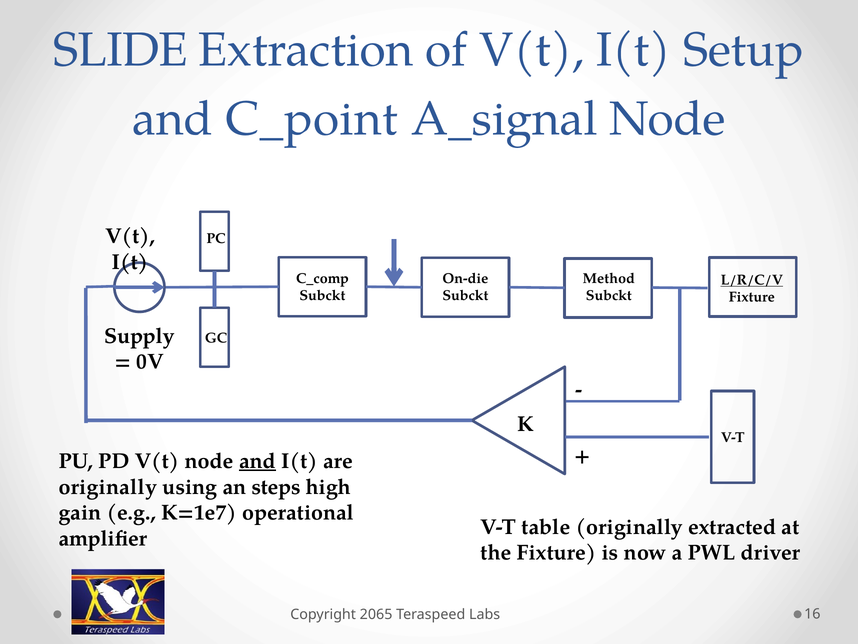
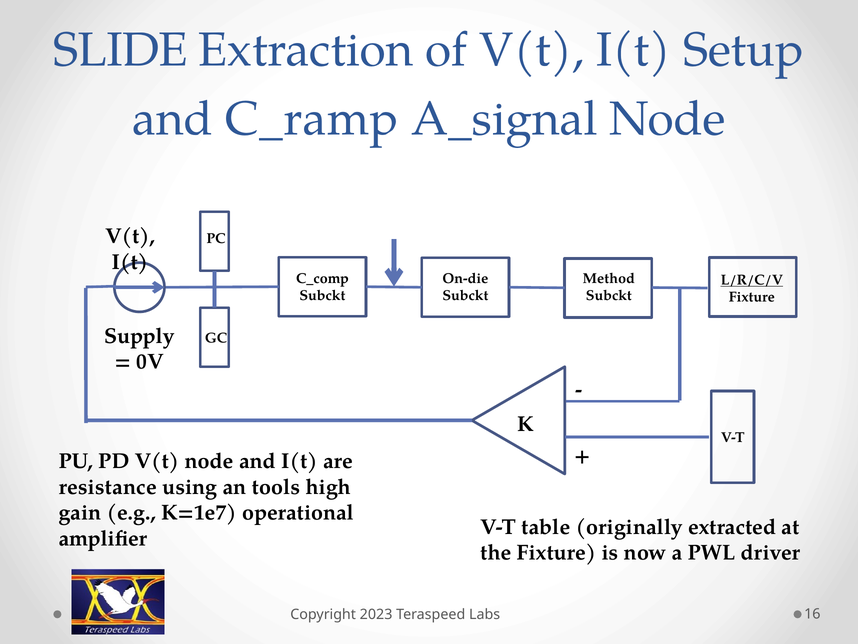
C_point: C_point -> C_ramp
and at (258, 461) underline: present -> none
originally at (108, 487): originally -> resistance
steps: steps -> tools
2065: 2065 -> 2023
